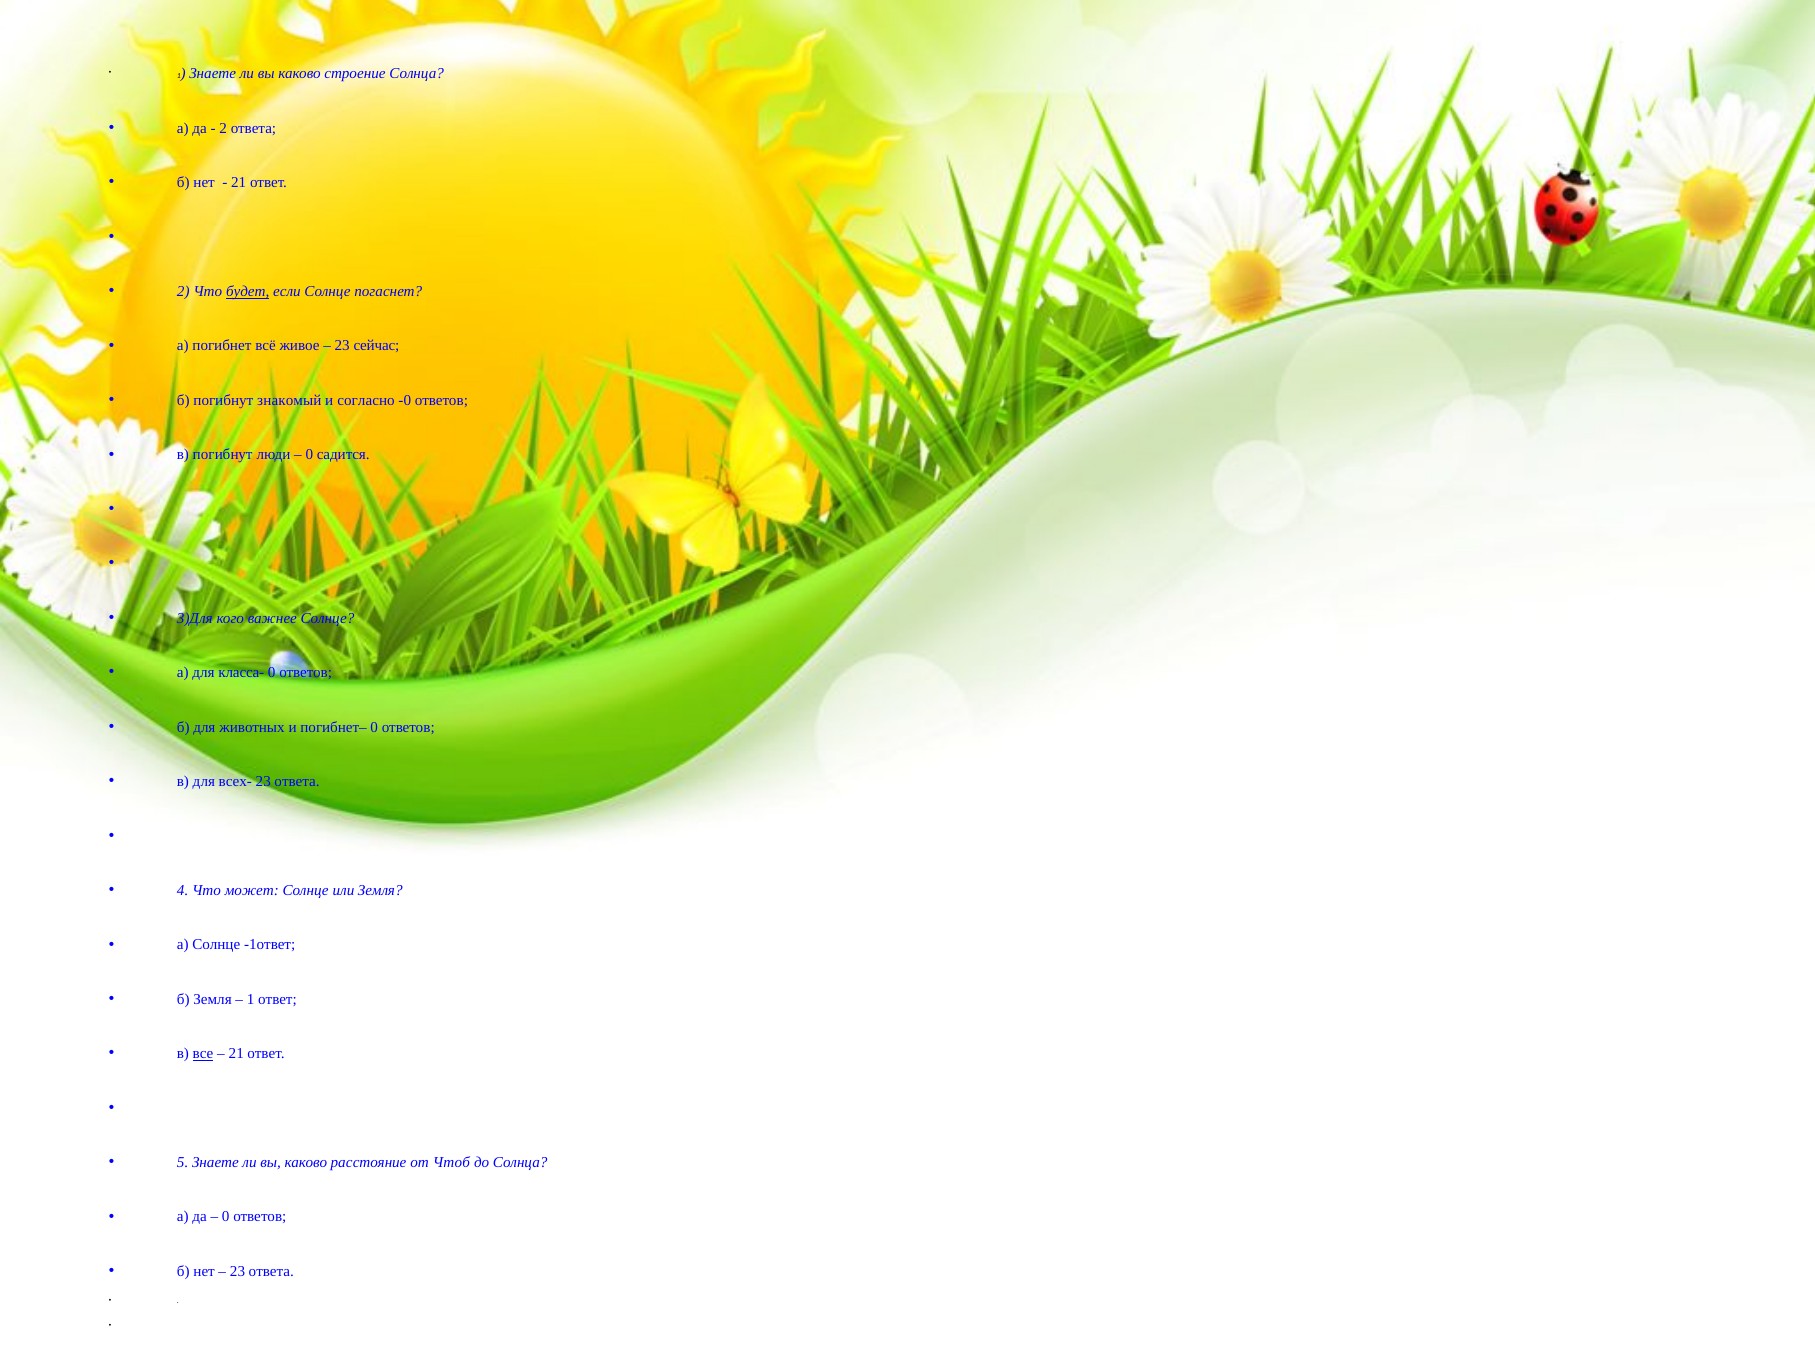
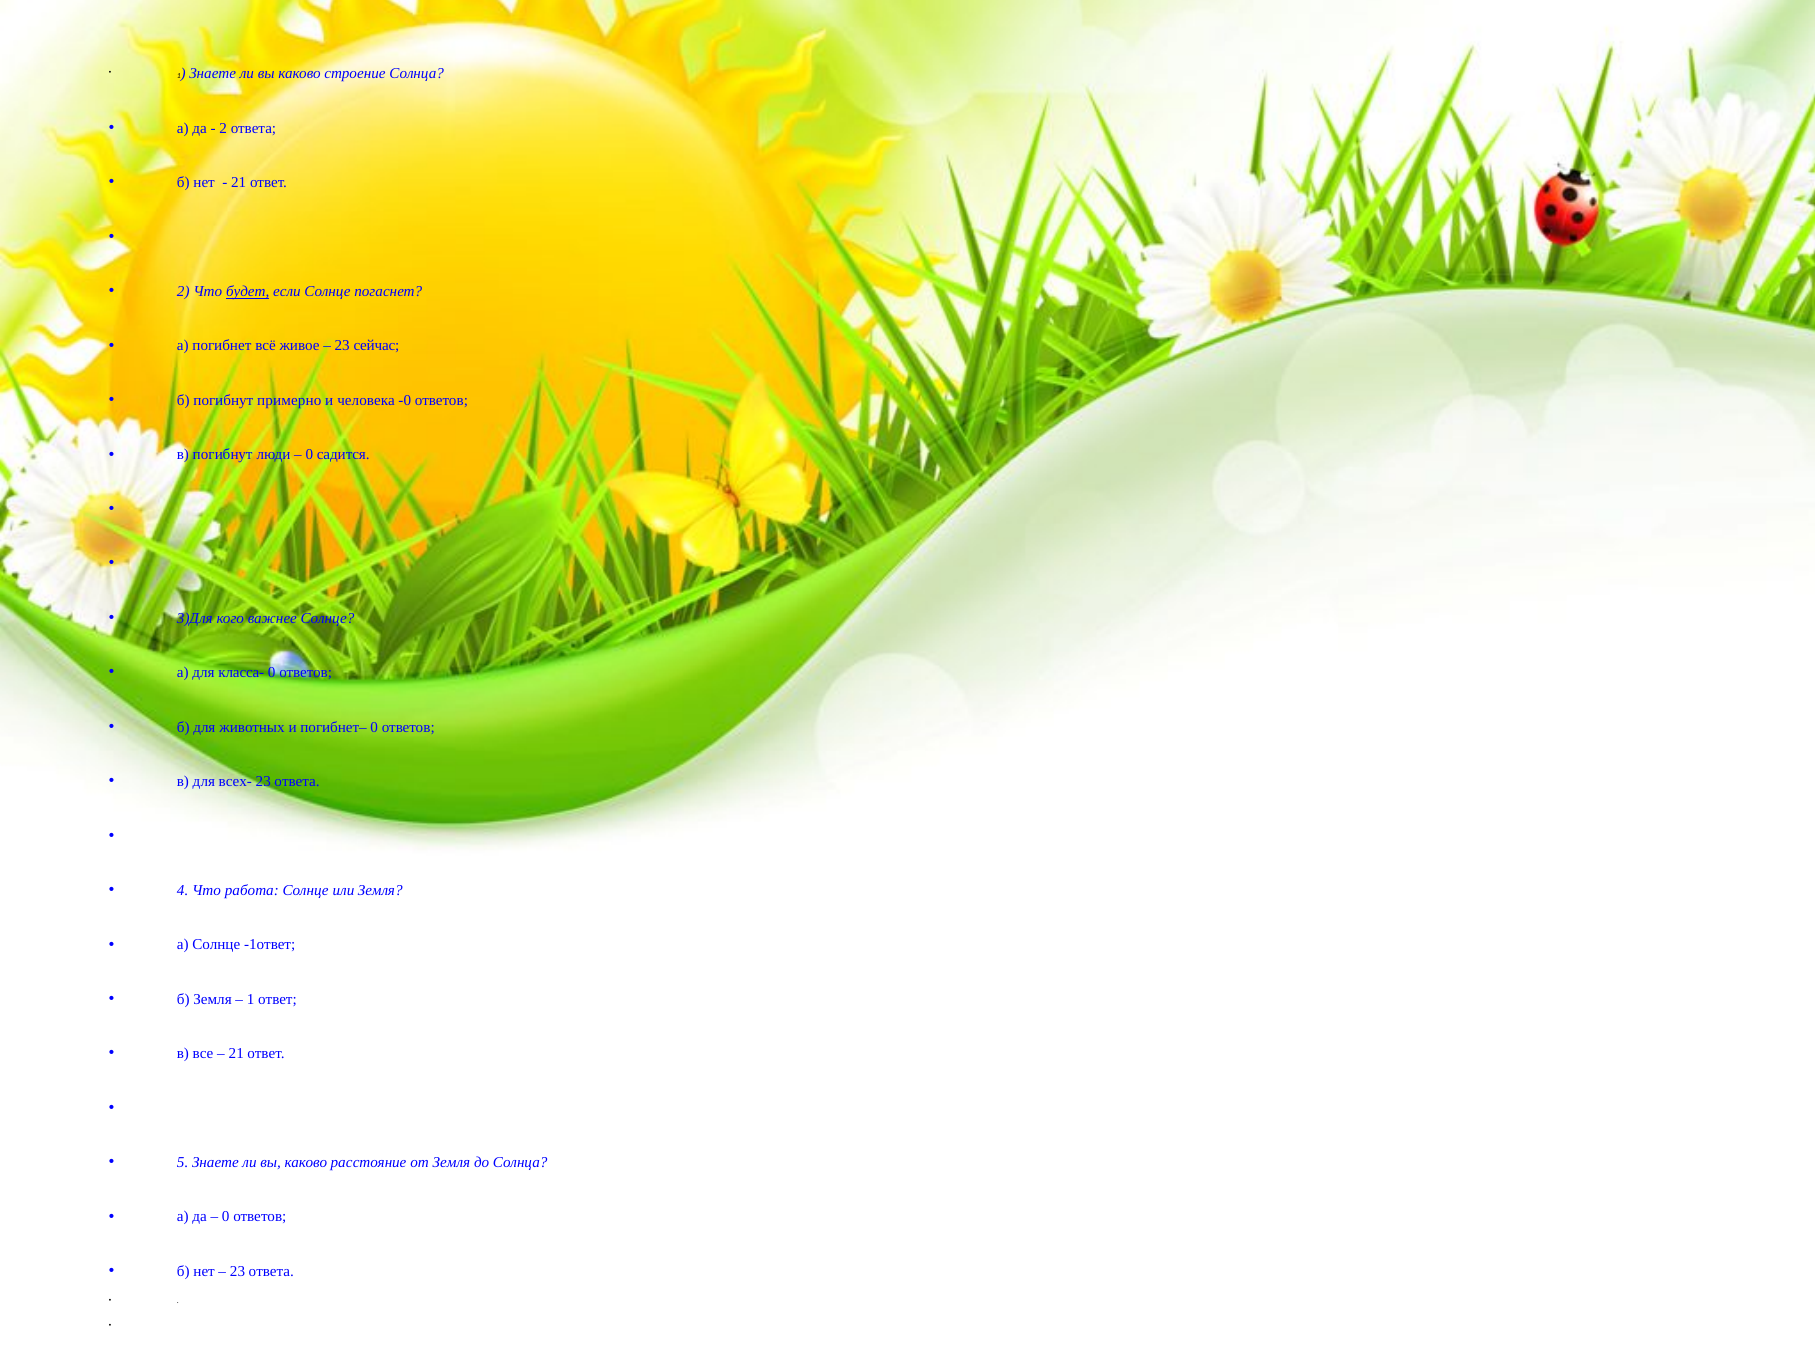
знакомый: знакомый -> примерно
согласно: согласно -> человека
может: может -> работа
все underline: present -> none
от Чтоб: Чтоб -> Земля
